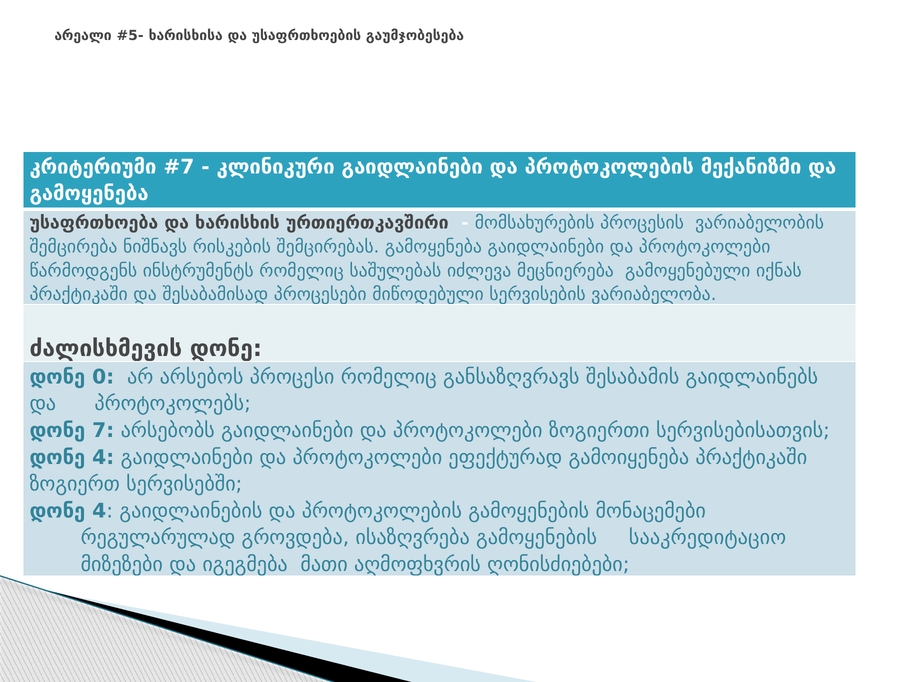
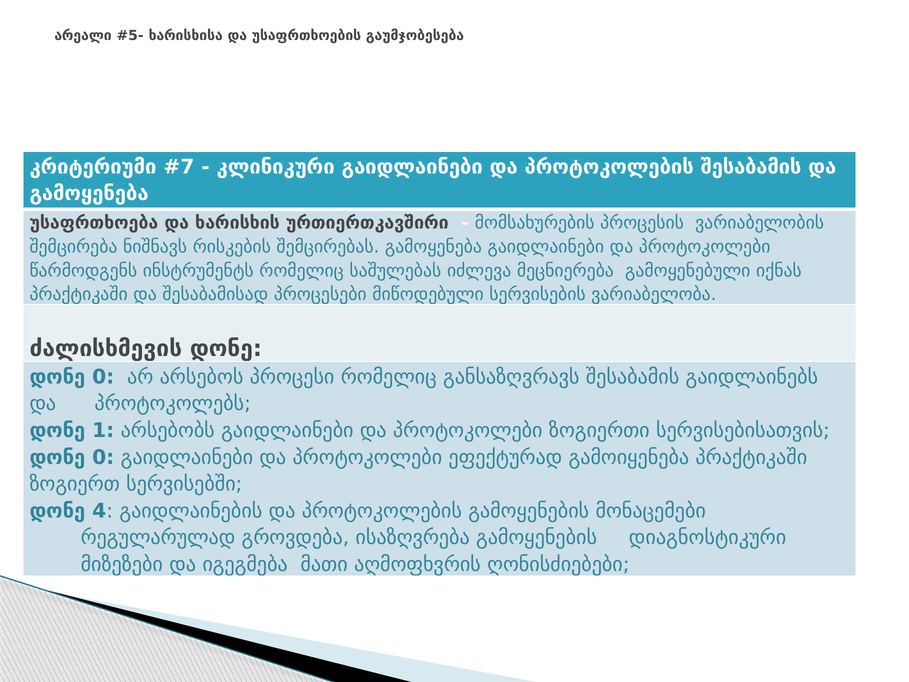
პროტოკოლების მექანიზმი: მექანიზმი -> შესაბამის
7: 7 -> 1
4 at (103, 457): 4 -> 0
სააკრედიტაციო: სააკრედიტაციო -> დიაგნოსტიკური
